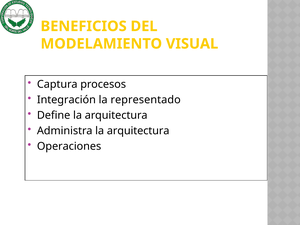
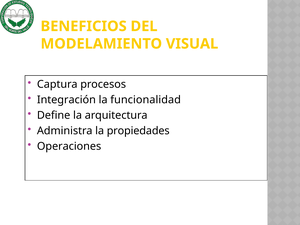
representado: representado -> funcionalidad
Administra la arquitectura: arquitectura -> propiedades
